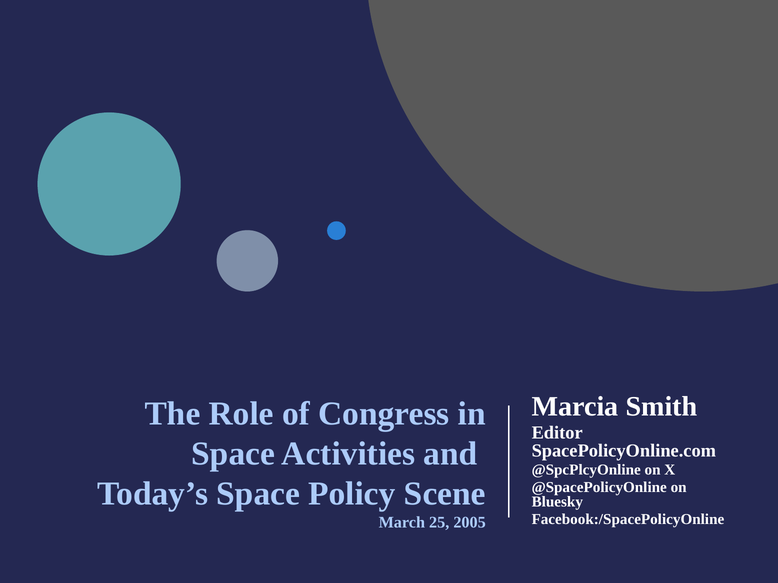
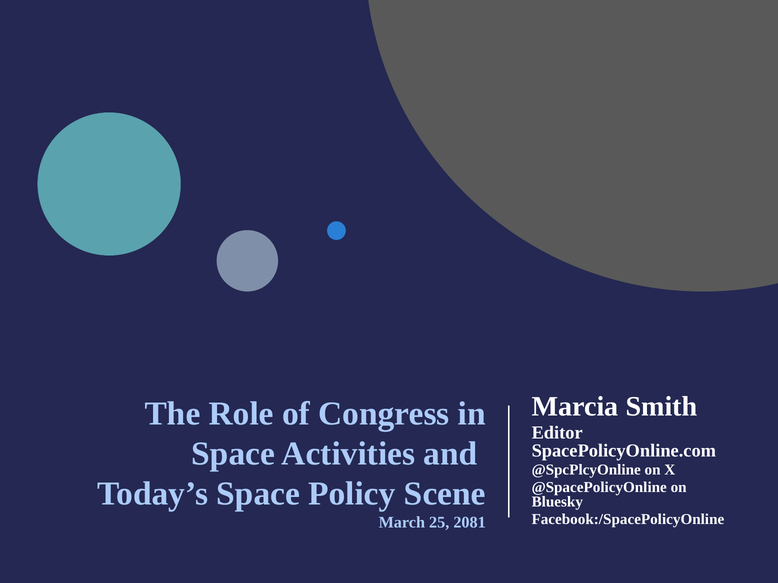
2005: 2005 -> 2081
